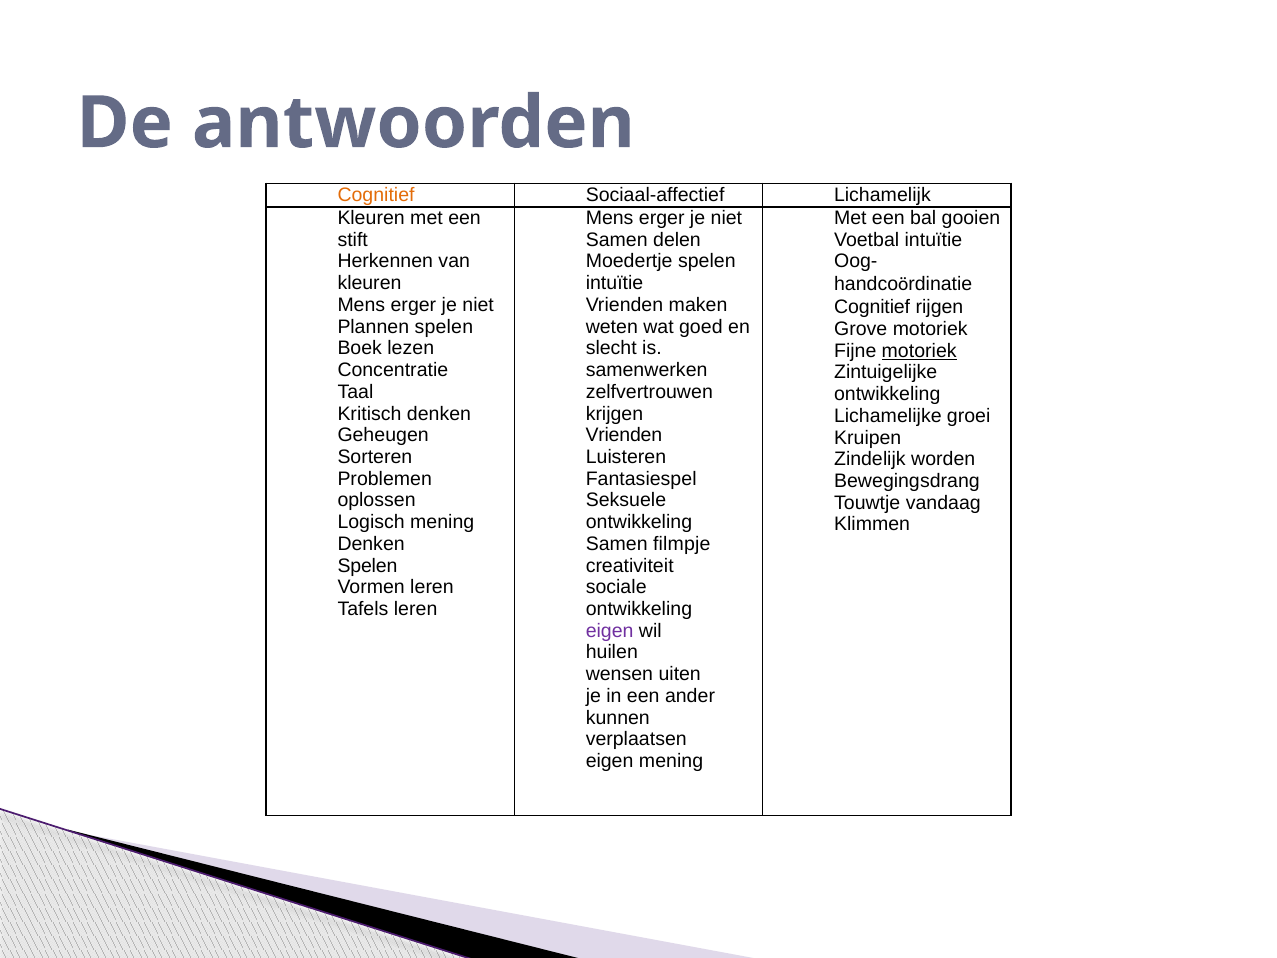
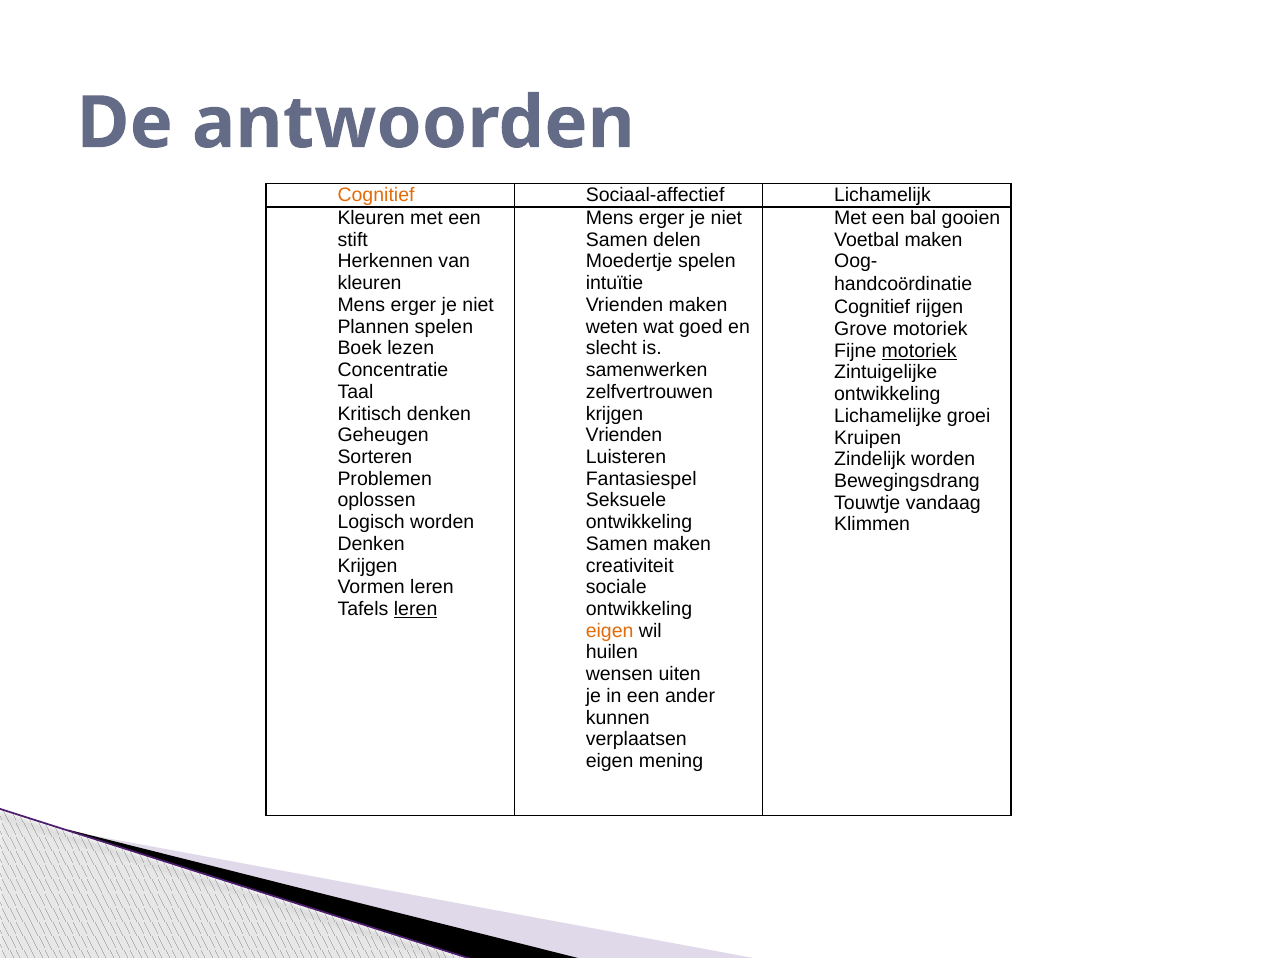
Voetbal intuïtie: intuïtie -> maken
Logisch mening: mening -> worden
Samen filmpje: filmpje -> maken
Spelen at (367, 565): Spelen -> Krijgen
leren at (416, 609) underline: none -> present
eigen at (610, 631) colour: purple -> orange
